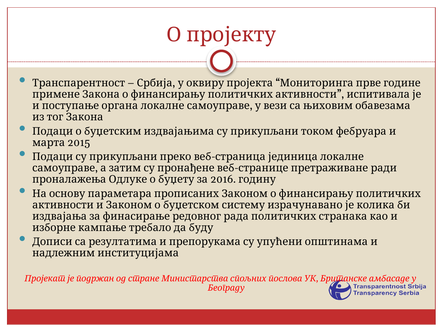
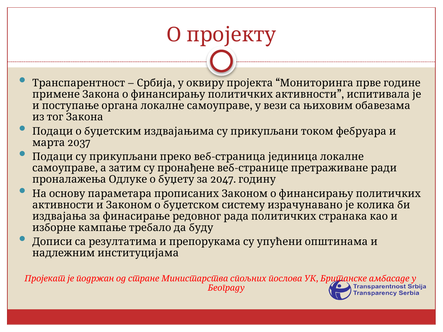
2015: 2015 -> 2037
2016: 2016 -> 2047
